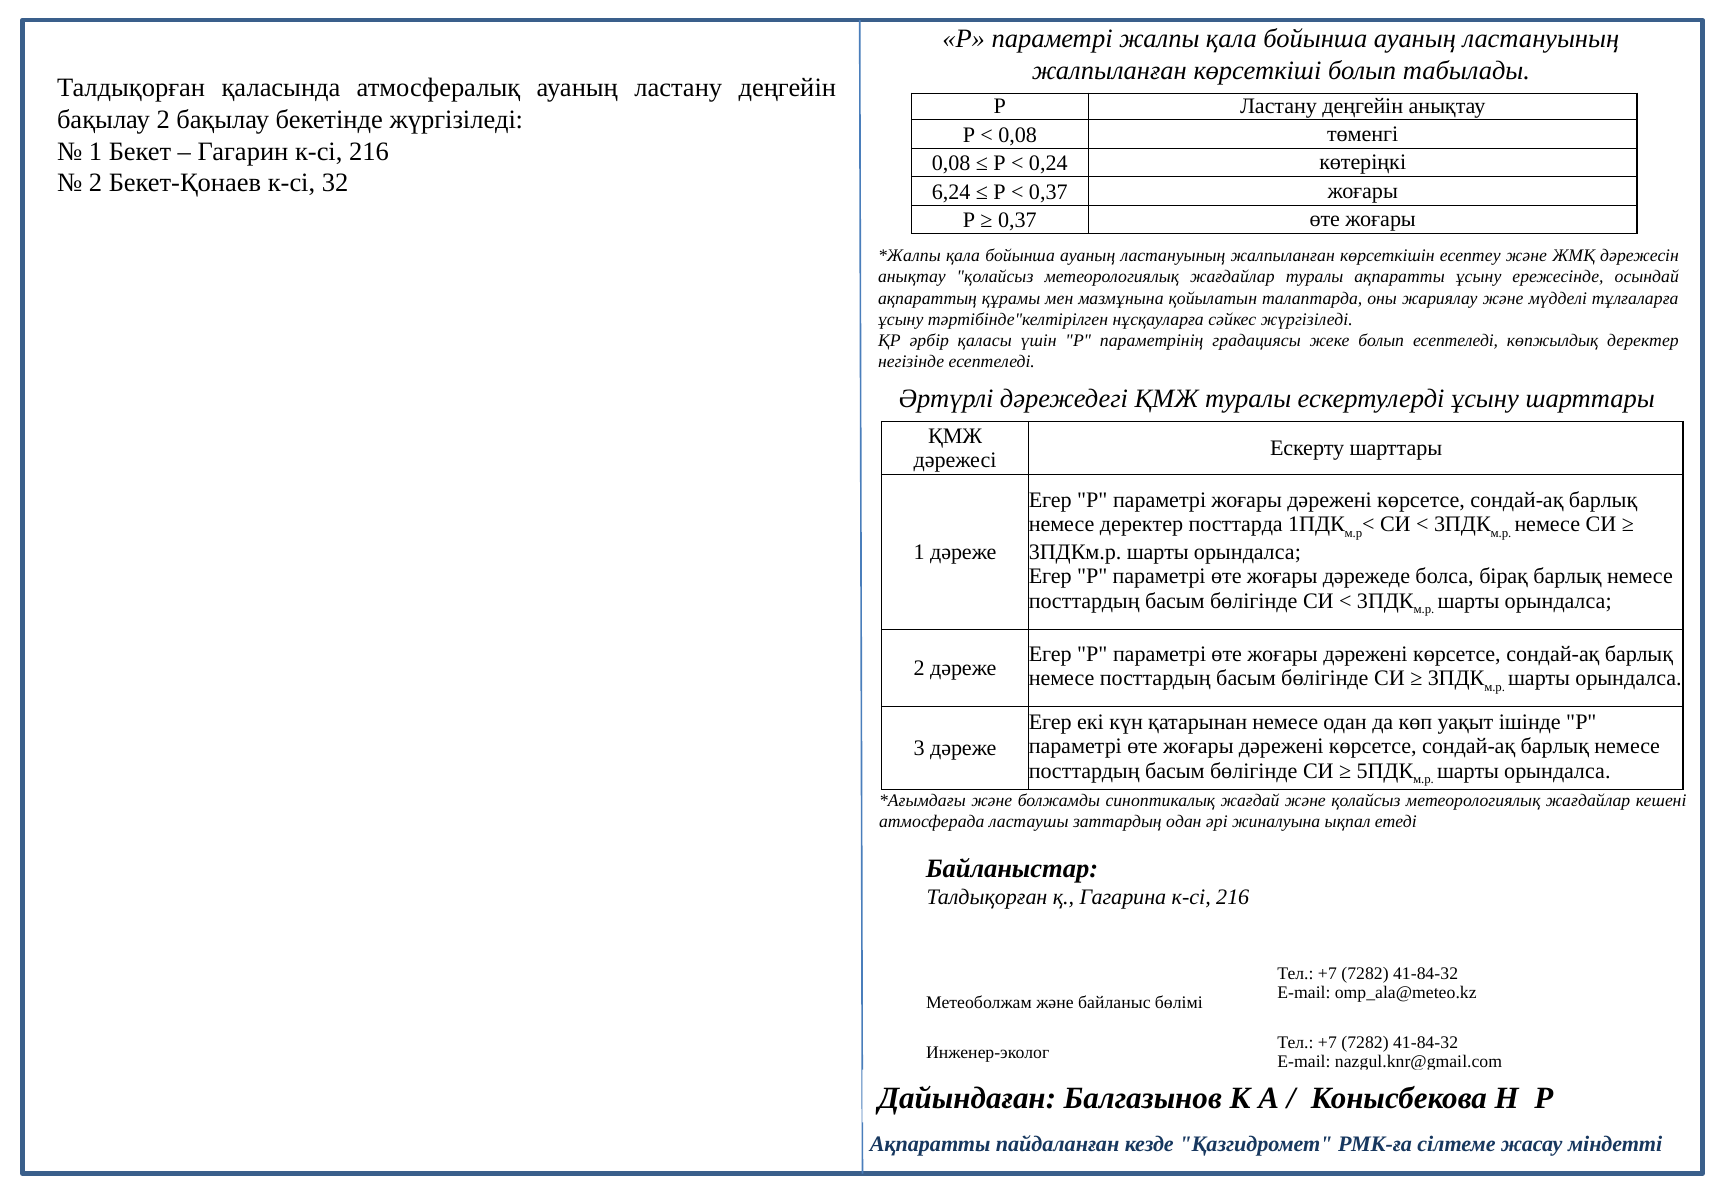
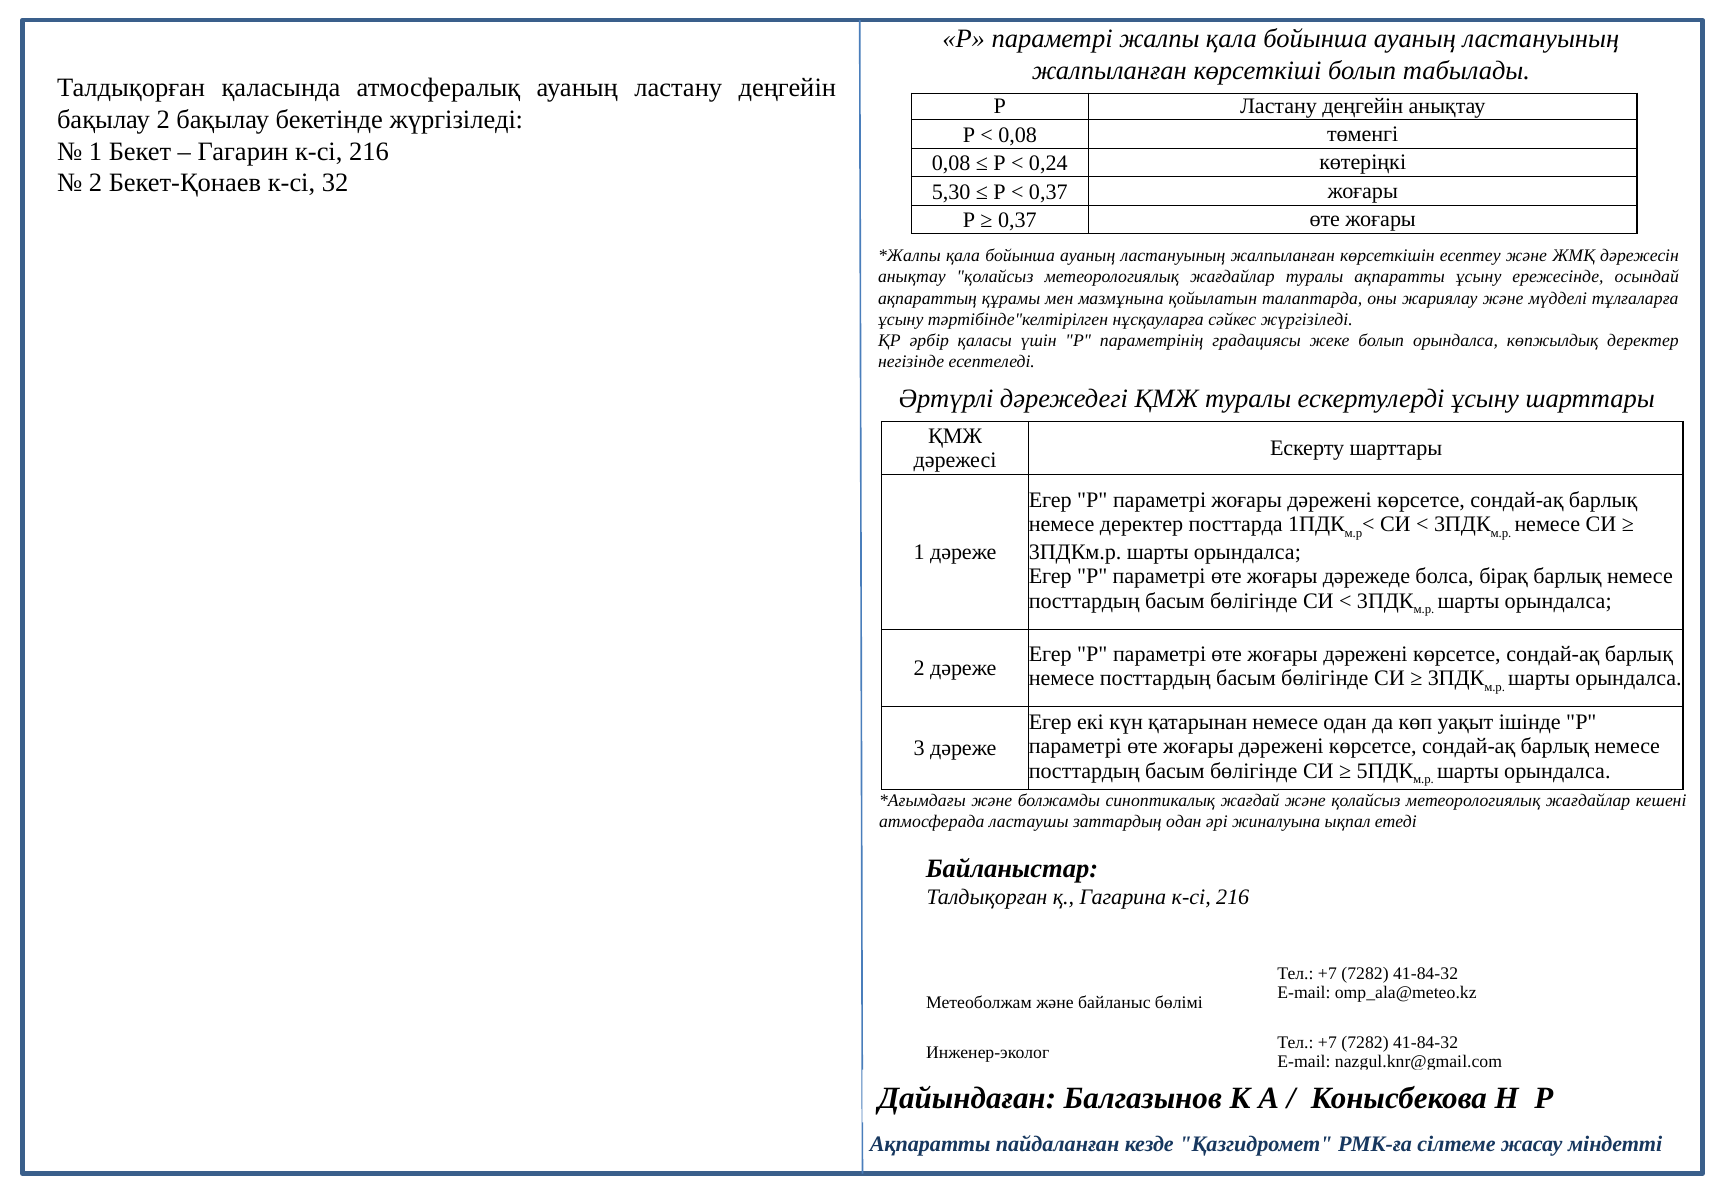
6,24: 6,24 -> 5,30
болып есептеледі: есептеледі -> орындалса
